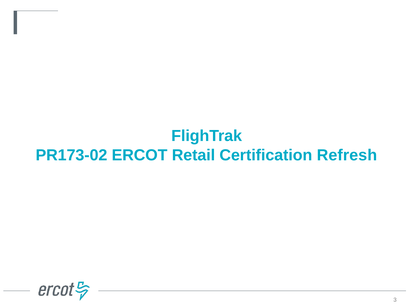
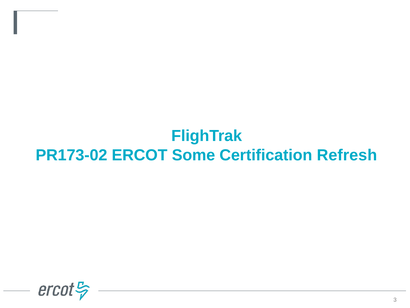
Retail: Retail -> Some
